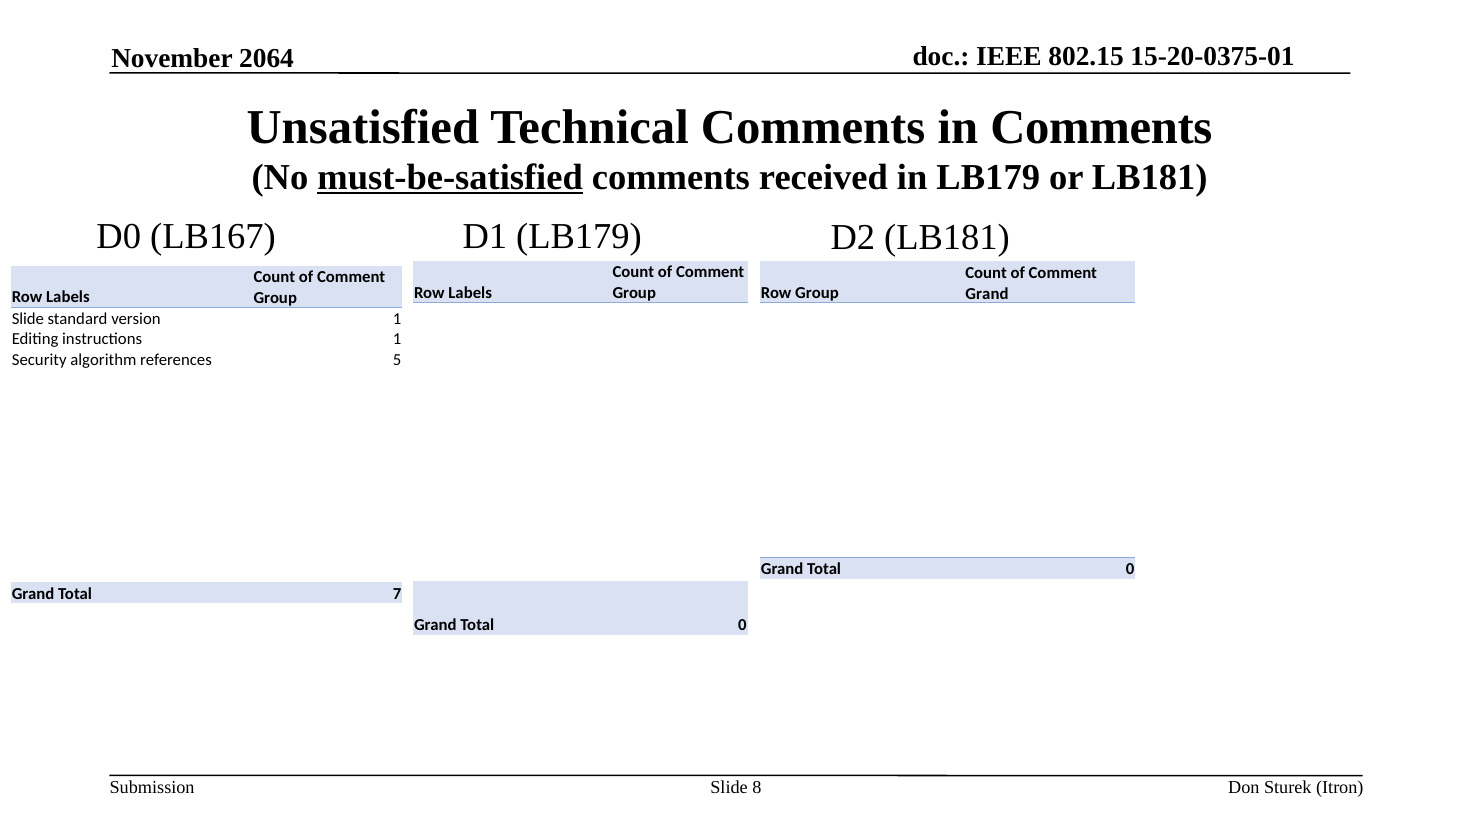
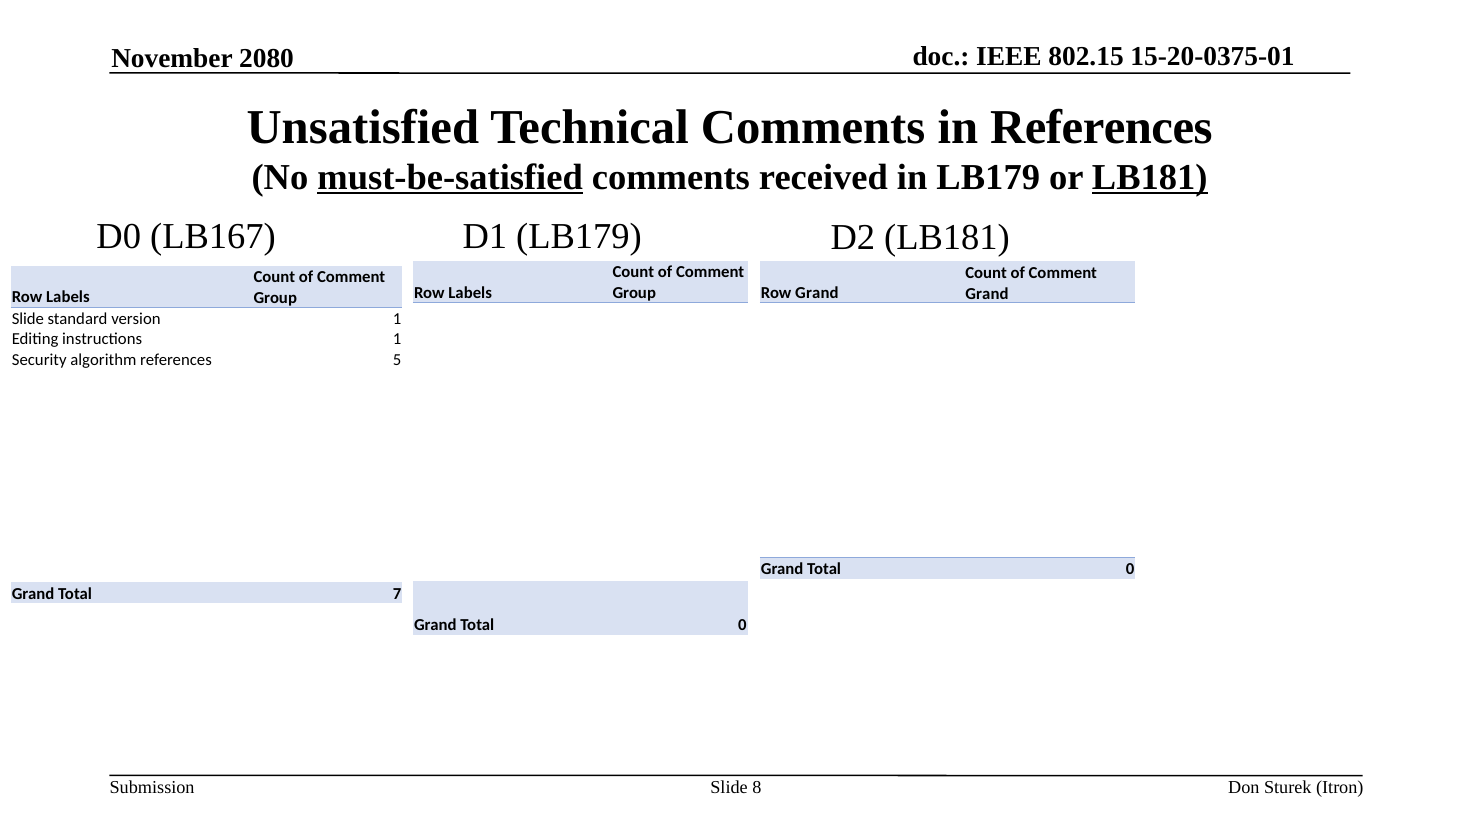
2064: 2064 -> 2080
in Comments: Comments -> References
LB181 at (1150, 178) underline: none -> present
Row Group: Group -> Grand
